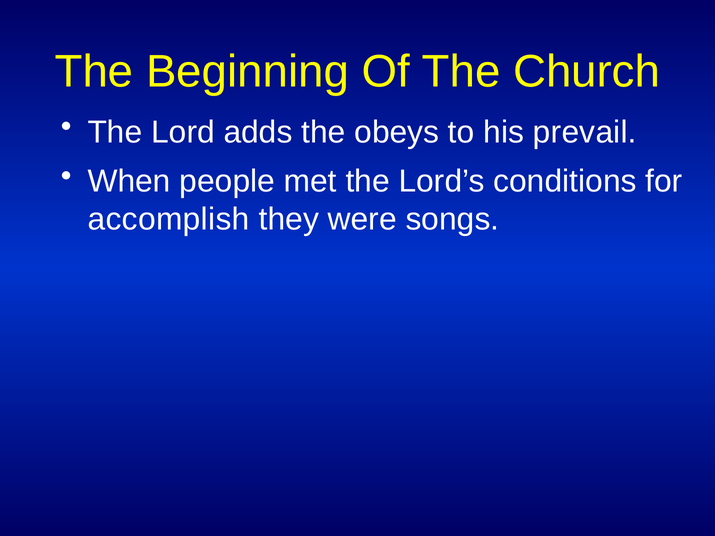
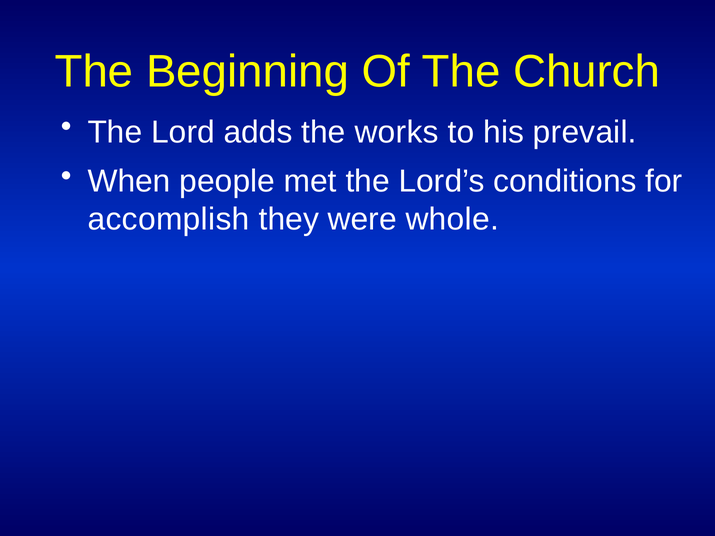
obeys: obeys -> works
songs: songs -> whole
